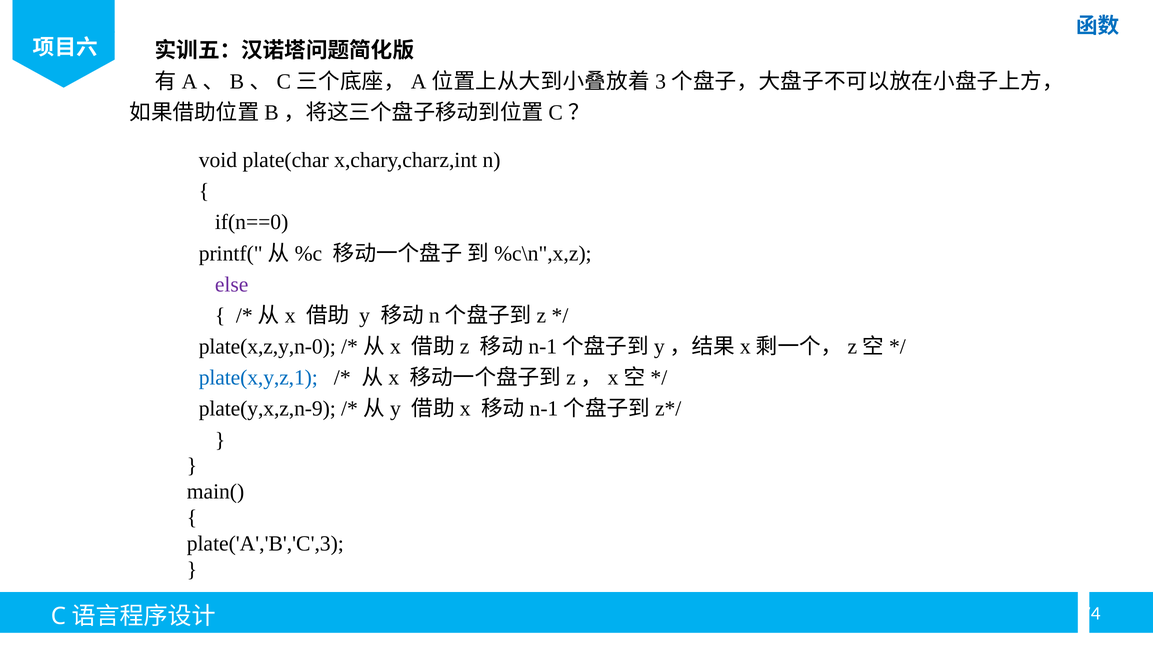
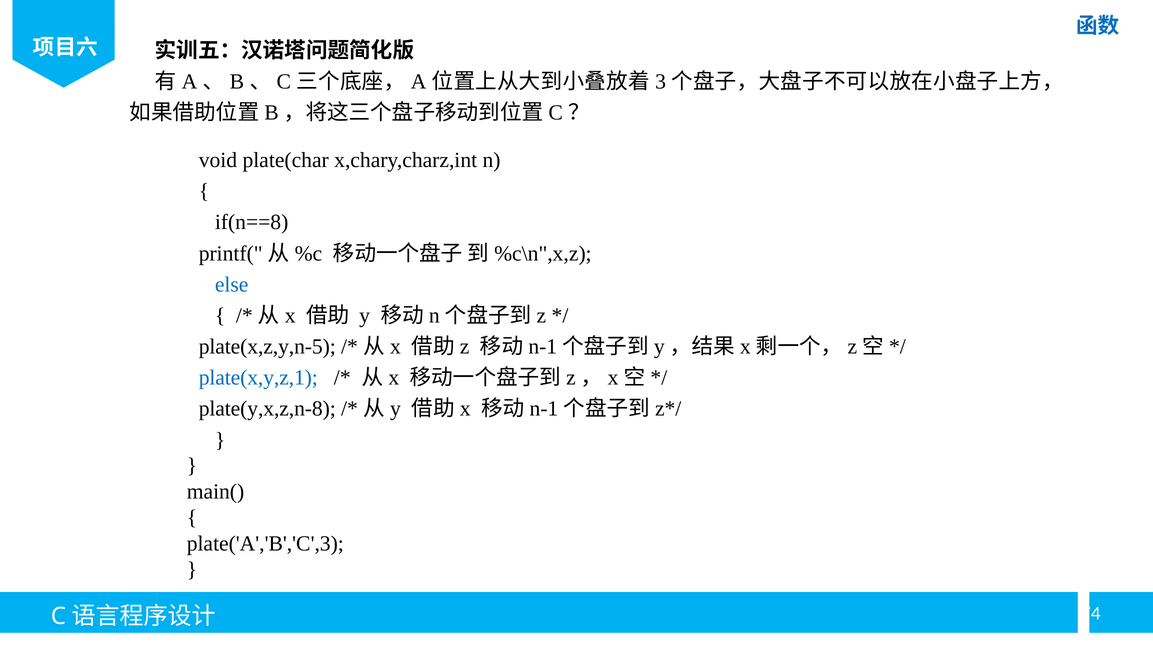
if(n==0: if(n==0 -> if(n==8
else colour: purple -> blue
plate(x,z,y,n-0: plate(x,z,y,n-0 -> plate(x,z,y,n-5
plate(y,x,z,n-9: plate(y,x,z,n-9 -> plate(y,x,z,n-8
